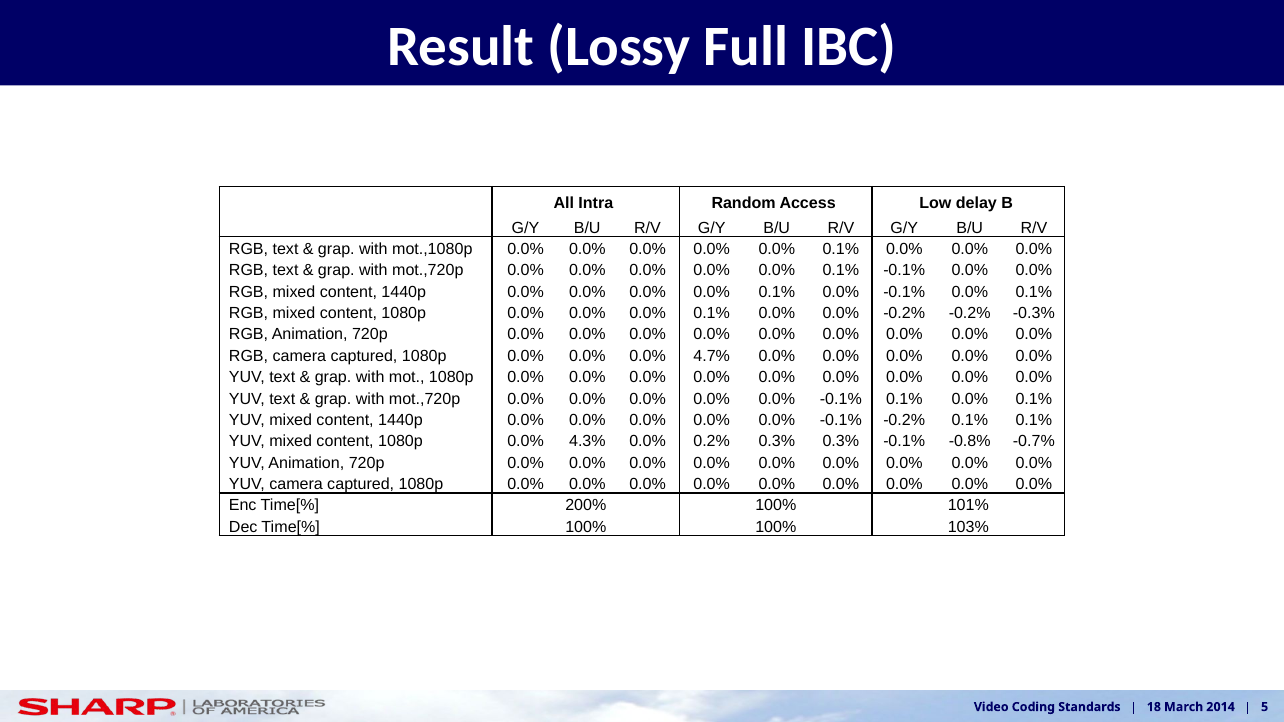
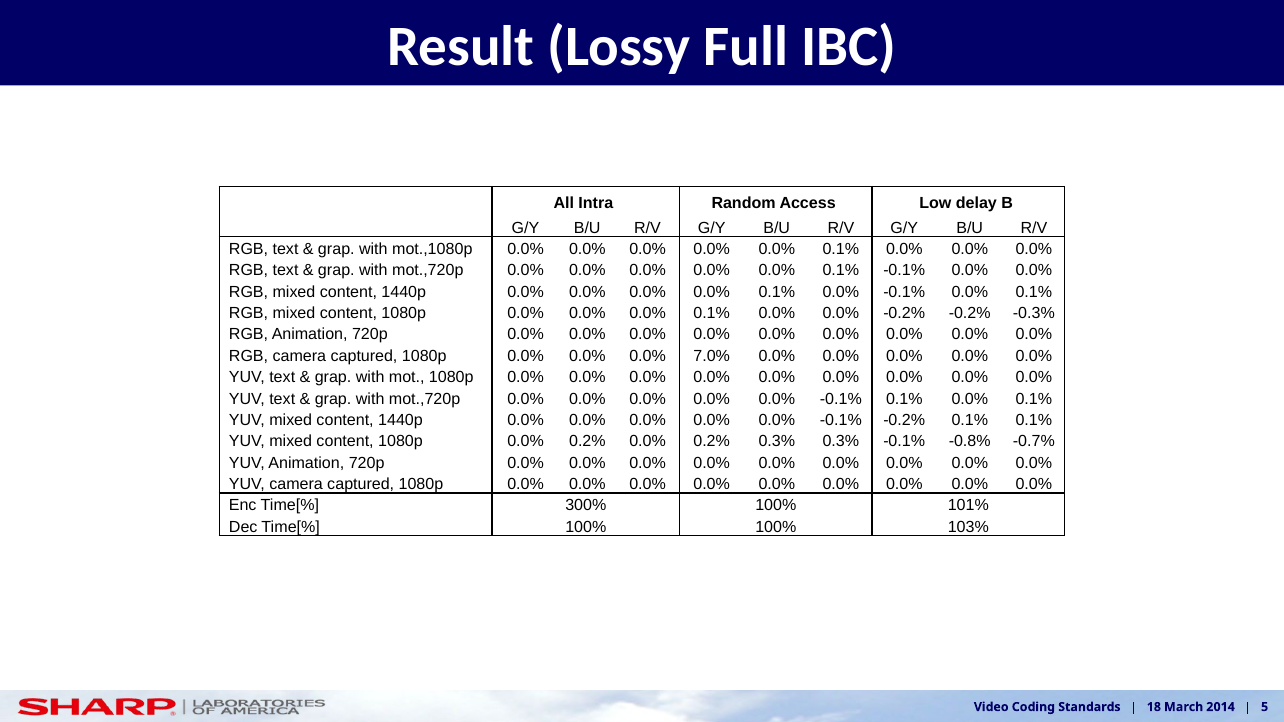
4.7%: 4.7% -> 7.0%
1080p 0.0% 4.3%: 4.3% -> 0.2%
200%: 200% -> 300%
